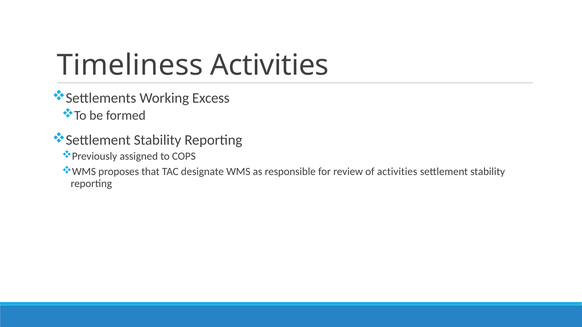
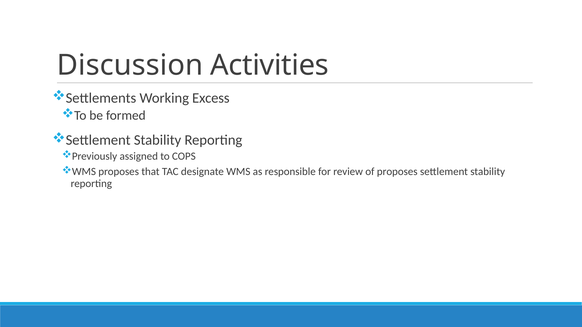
Timeliness: Timeliness -> Discussion
of activities: activities -> proposes
